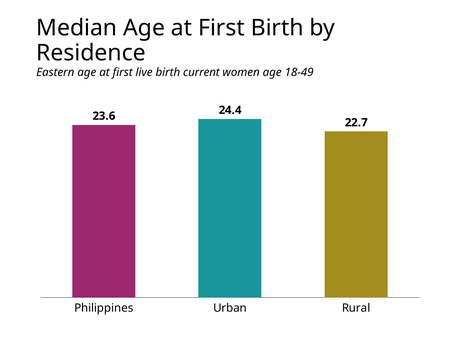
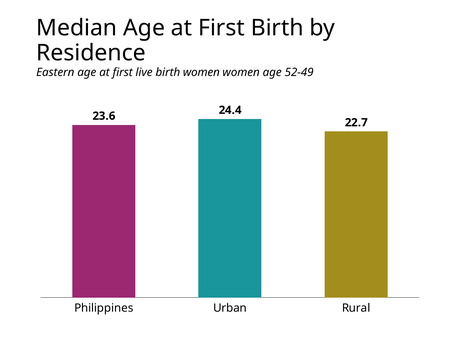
birth current: current -> women
18-49: 18-49 -> 52-49
